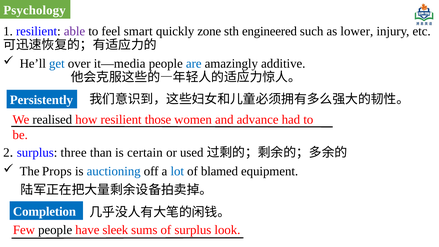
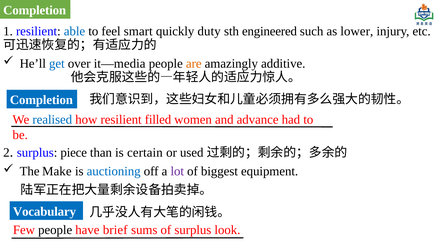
Psychology at (35, 10): Psychology -> Completion
able colour: purple -> blue
zone: zone -> duty
are colour: blue -> orange
Persistently at (41, 100): Persistently -> Completion
realised colour: black -> blue
those: those -> filled
three: three -> piece
Props: Props -> Make
lot colour: blue -> purple
blamed: blamed -> biggest
Completion: Completion -> Vocabulary
sleek: sleek -> brief
